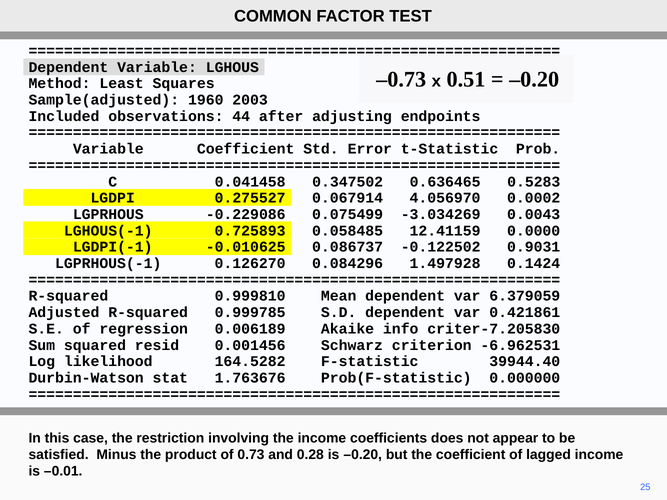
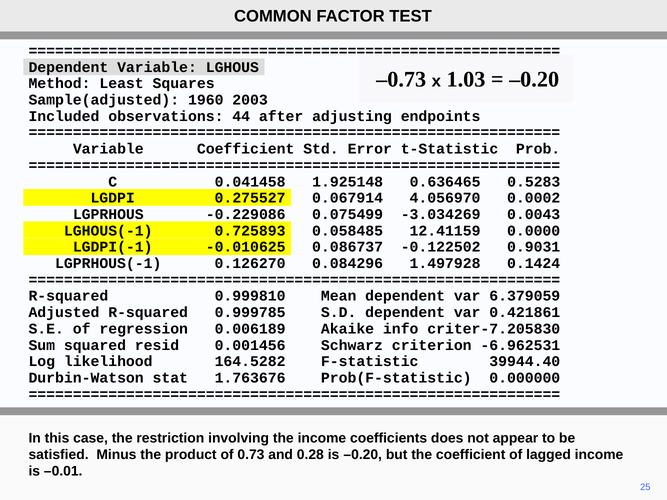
0.51: 0.51 -> 1.03
0.347502: 0.347502 -> 1.925148
